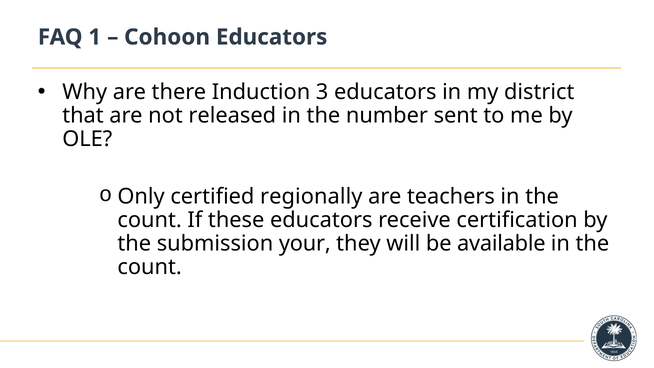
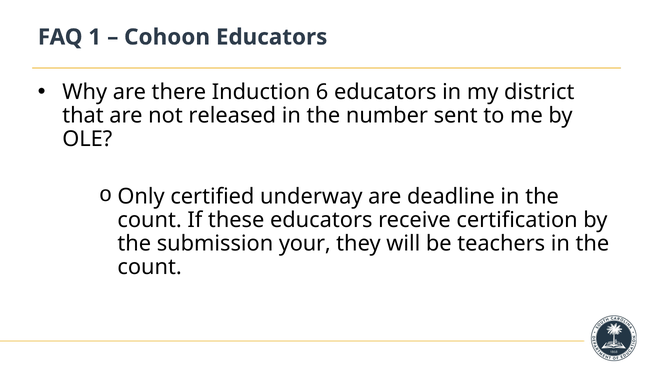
3: 3 -> 6
regionally: regionally -> underway
teachers: teachers -> deadline
available: available -> teachers
